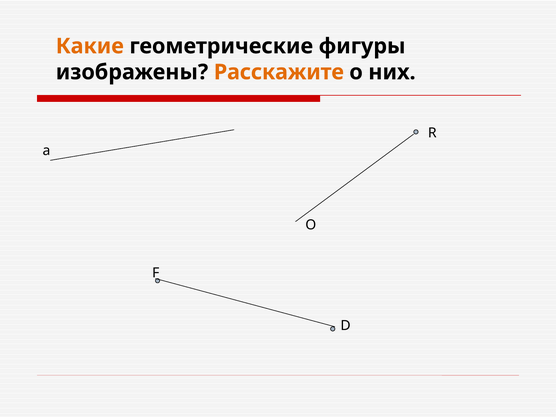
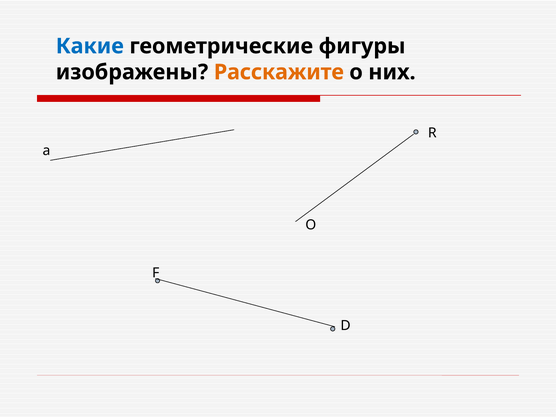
Какие colour: orange -> blue
